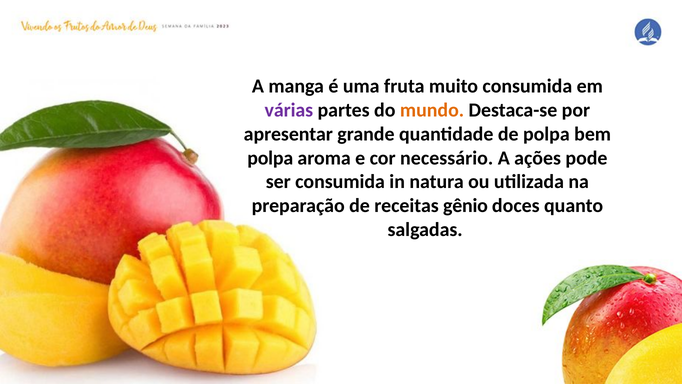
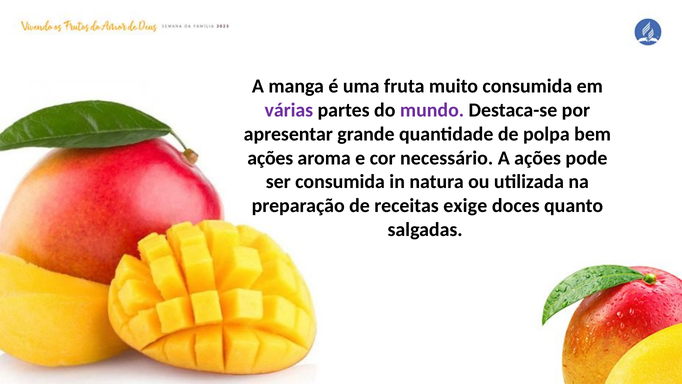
mundo colour: orange -> purple
polpa at (270, 158): polpa -> ações
gênio: gênio -> exige
